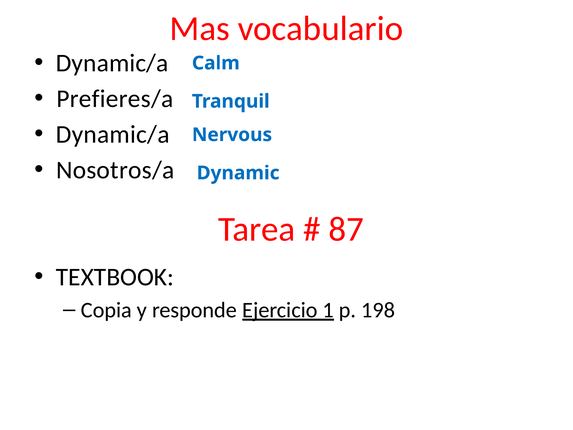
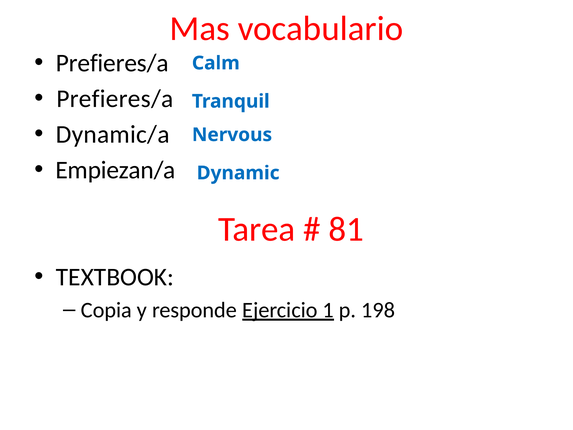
Dynamic/a at (112, 63): Dynamic/a -> Prefieres/a
Nosotros/a: Nosotros/a -> Empiezan/a
87: 87 -> 81
